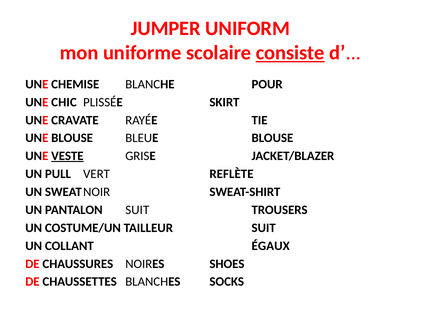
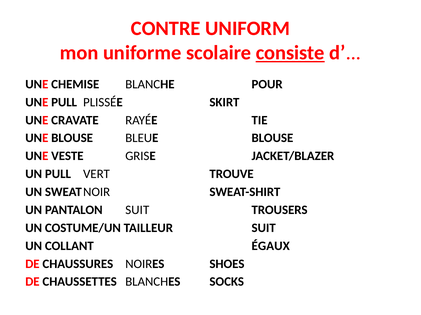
JUMPER: JUMPER -> CONTRE
UNE CHIC: CHIC -> PULL
VESTE underline: present -> none
REFLÈTE: REFLÈTE -> TROUVE
